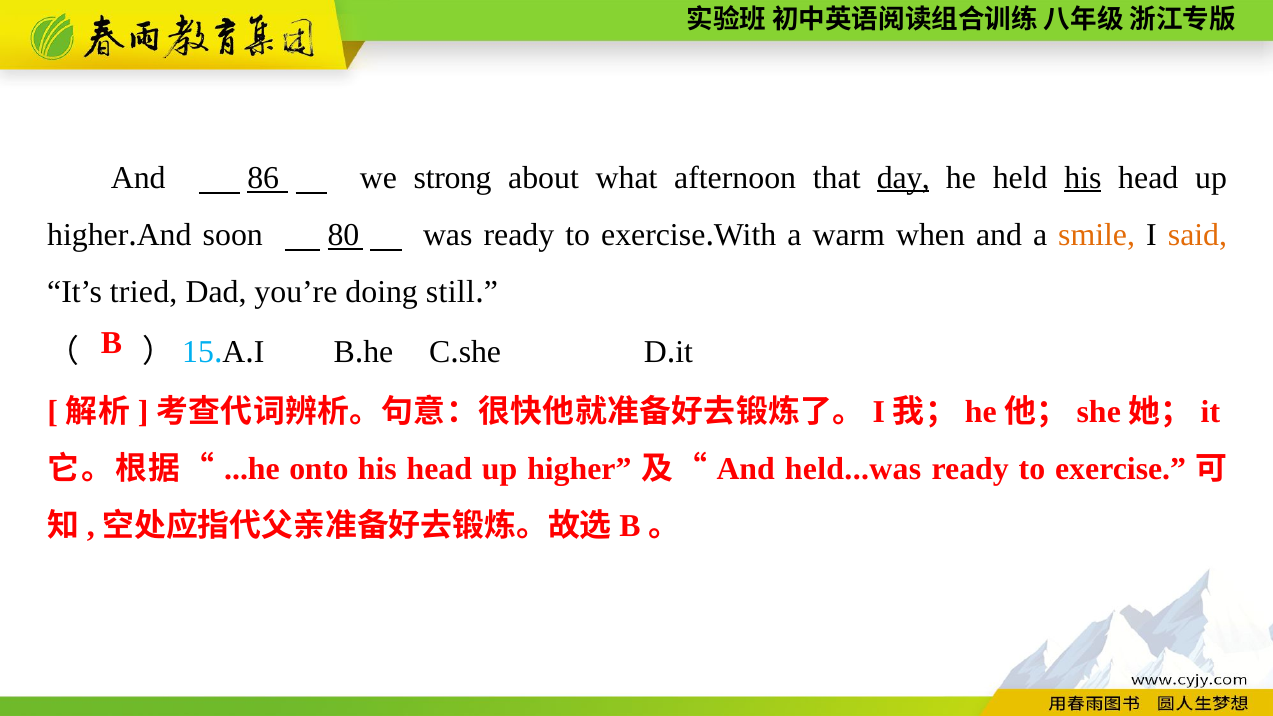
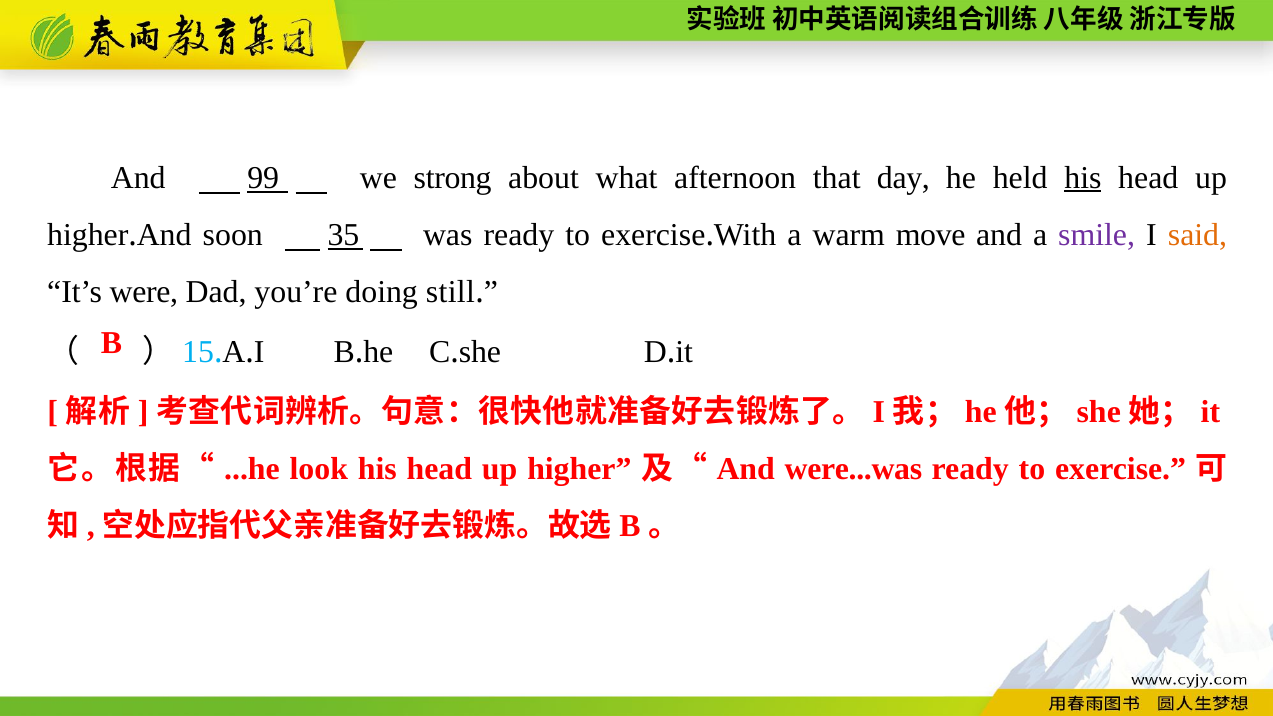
86: 86 -> 99
day underline: present -> none
80: 80 -> 35
when: when -> move
smile colour: orange -> purple
tried: tried -> were
onto: onto -> look
held...was: held...was -> were...was
